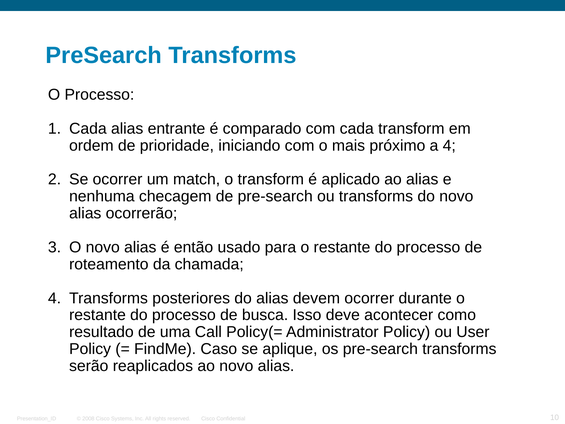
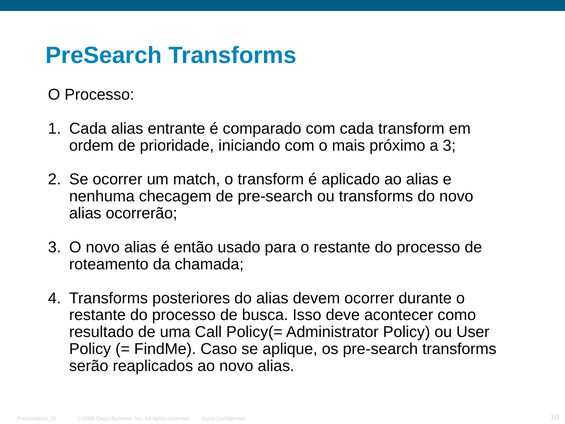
a 4: 4 -> 3
